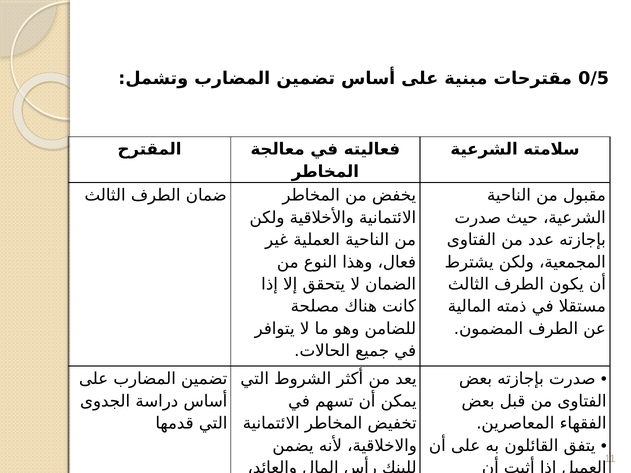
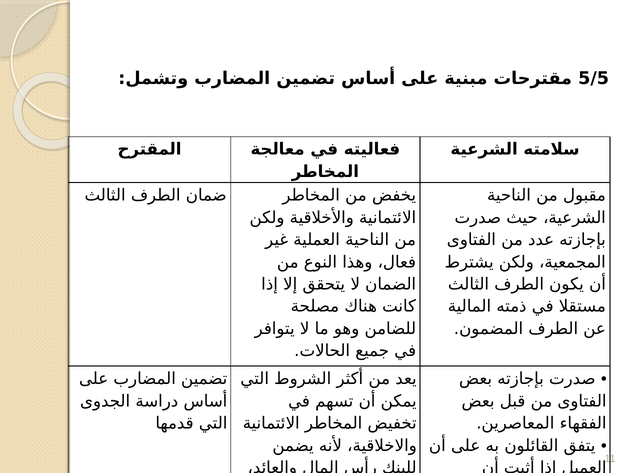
0/5: 0/5 -> 5/5
